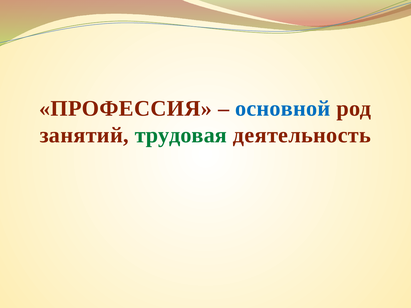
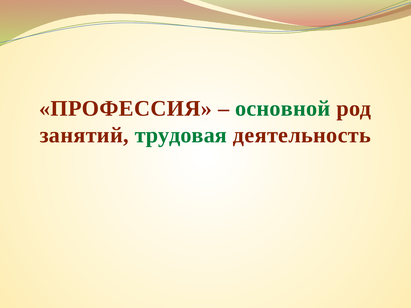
основной colour: blue -> green
